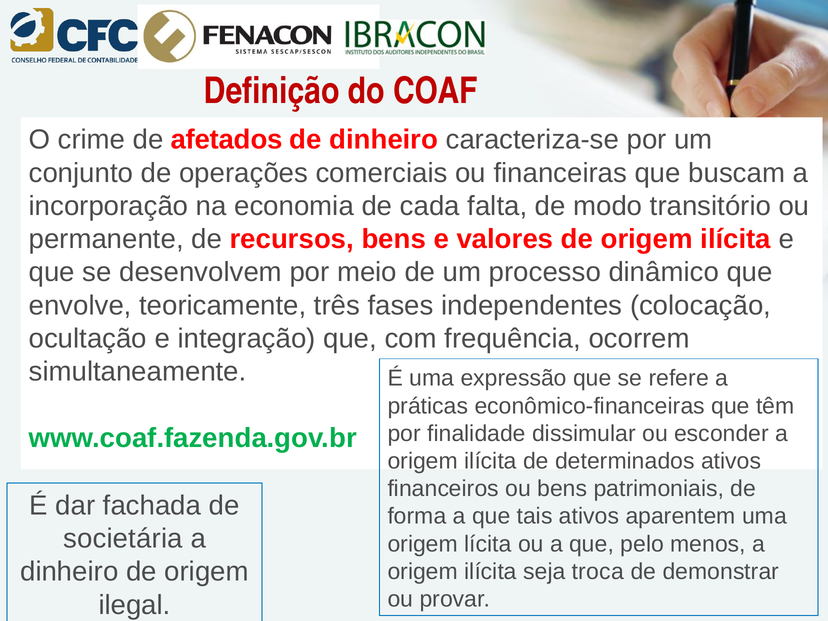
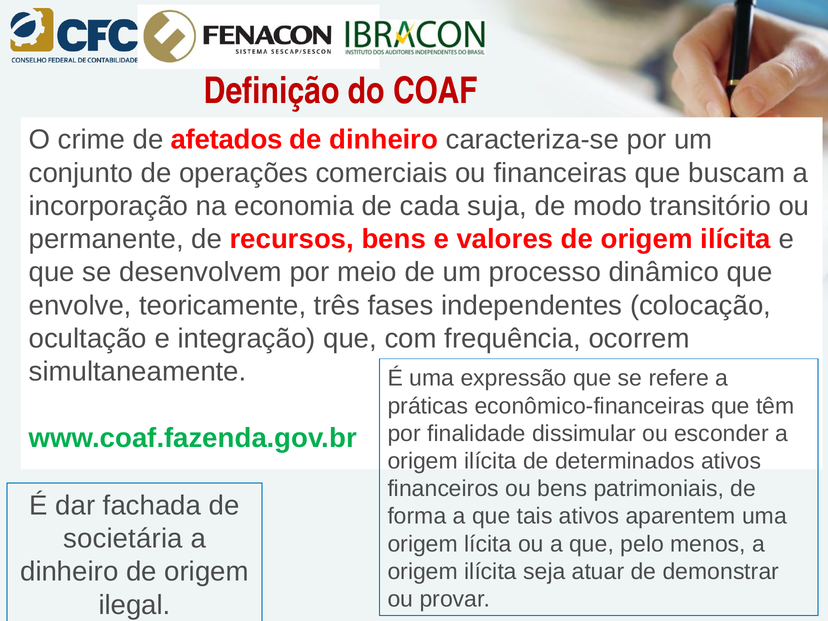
falta at (497, 206): falta -> suja
troca: troca -> atuar
